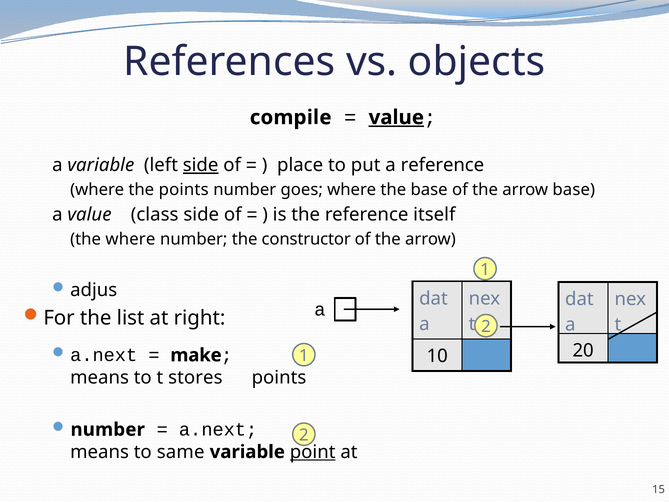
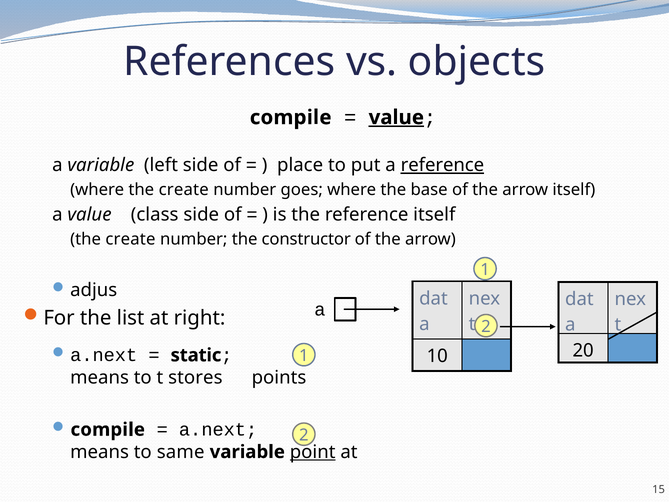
side at (201, 165) underline: present -> none
reference at (442, 165) underline: none -> present
where the points: points -> create
arrow base: base -> itself
where at (130, 239): where -> create
make: make -> static
number at (108, 429): number -> compile
